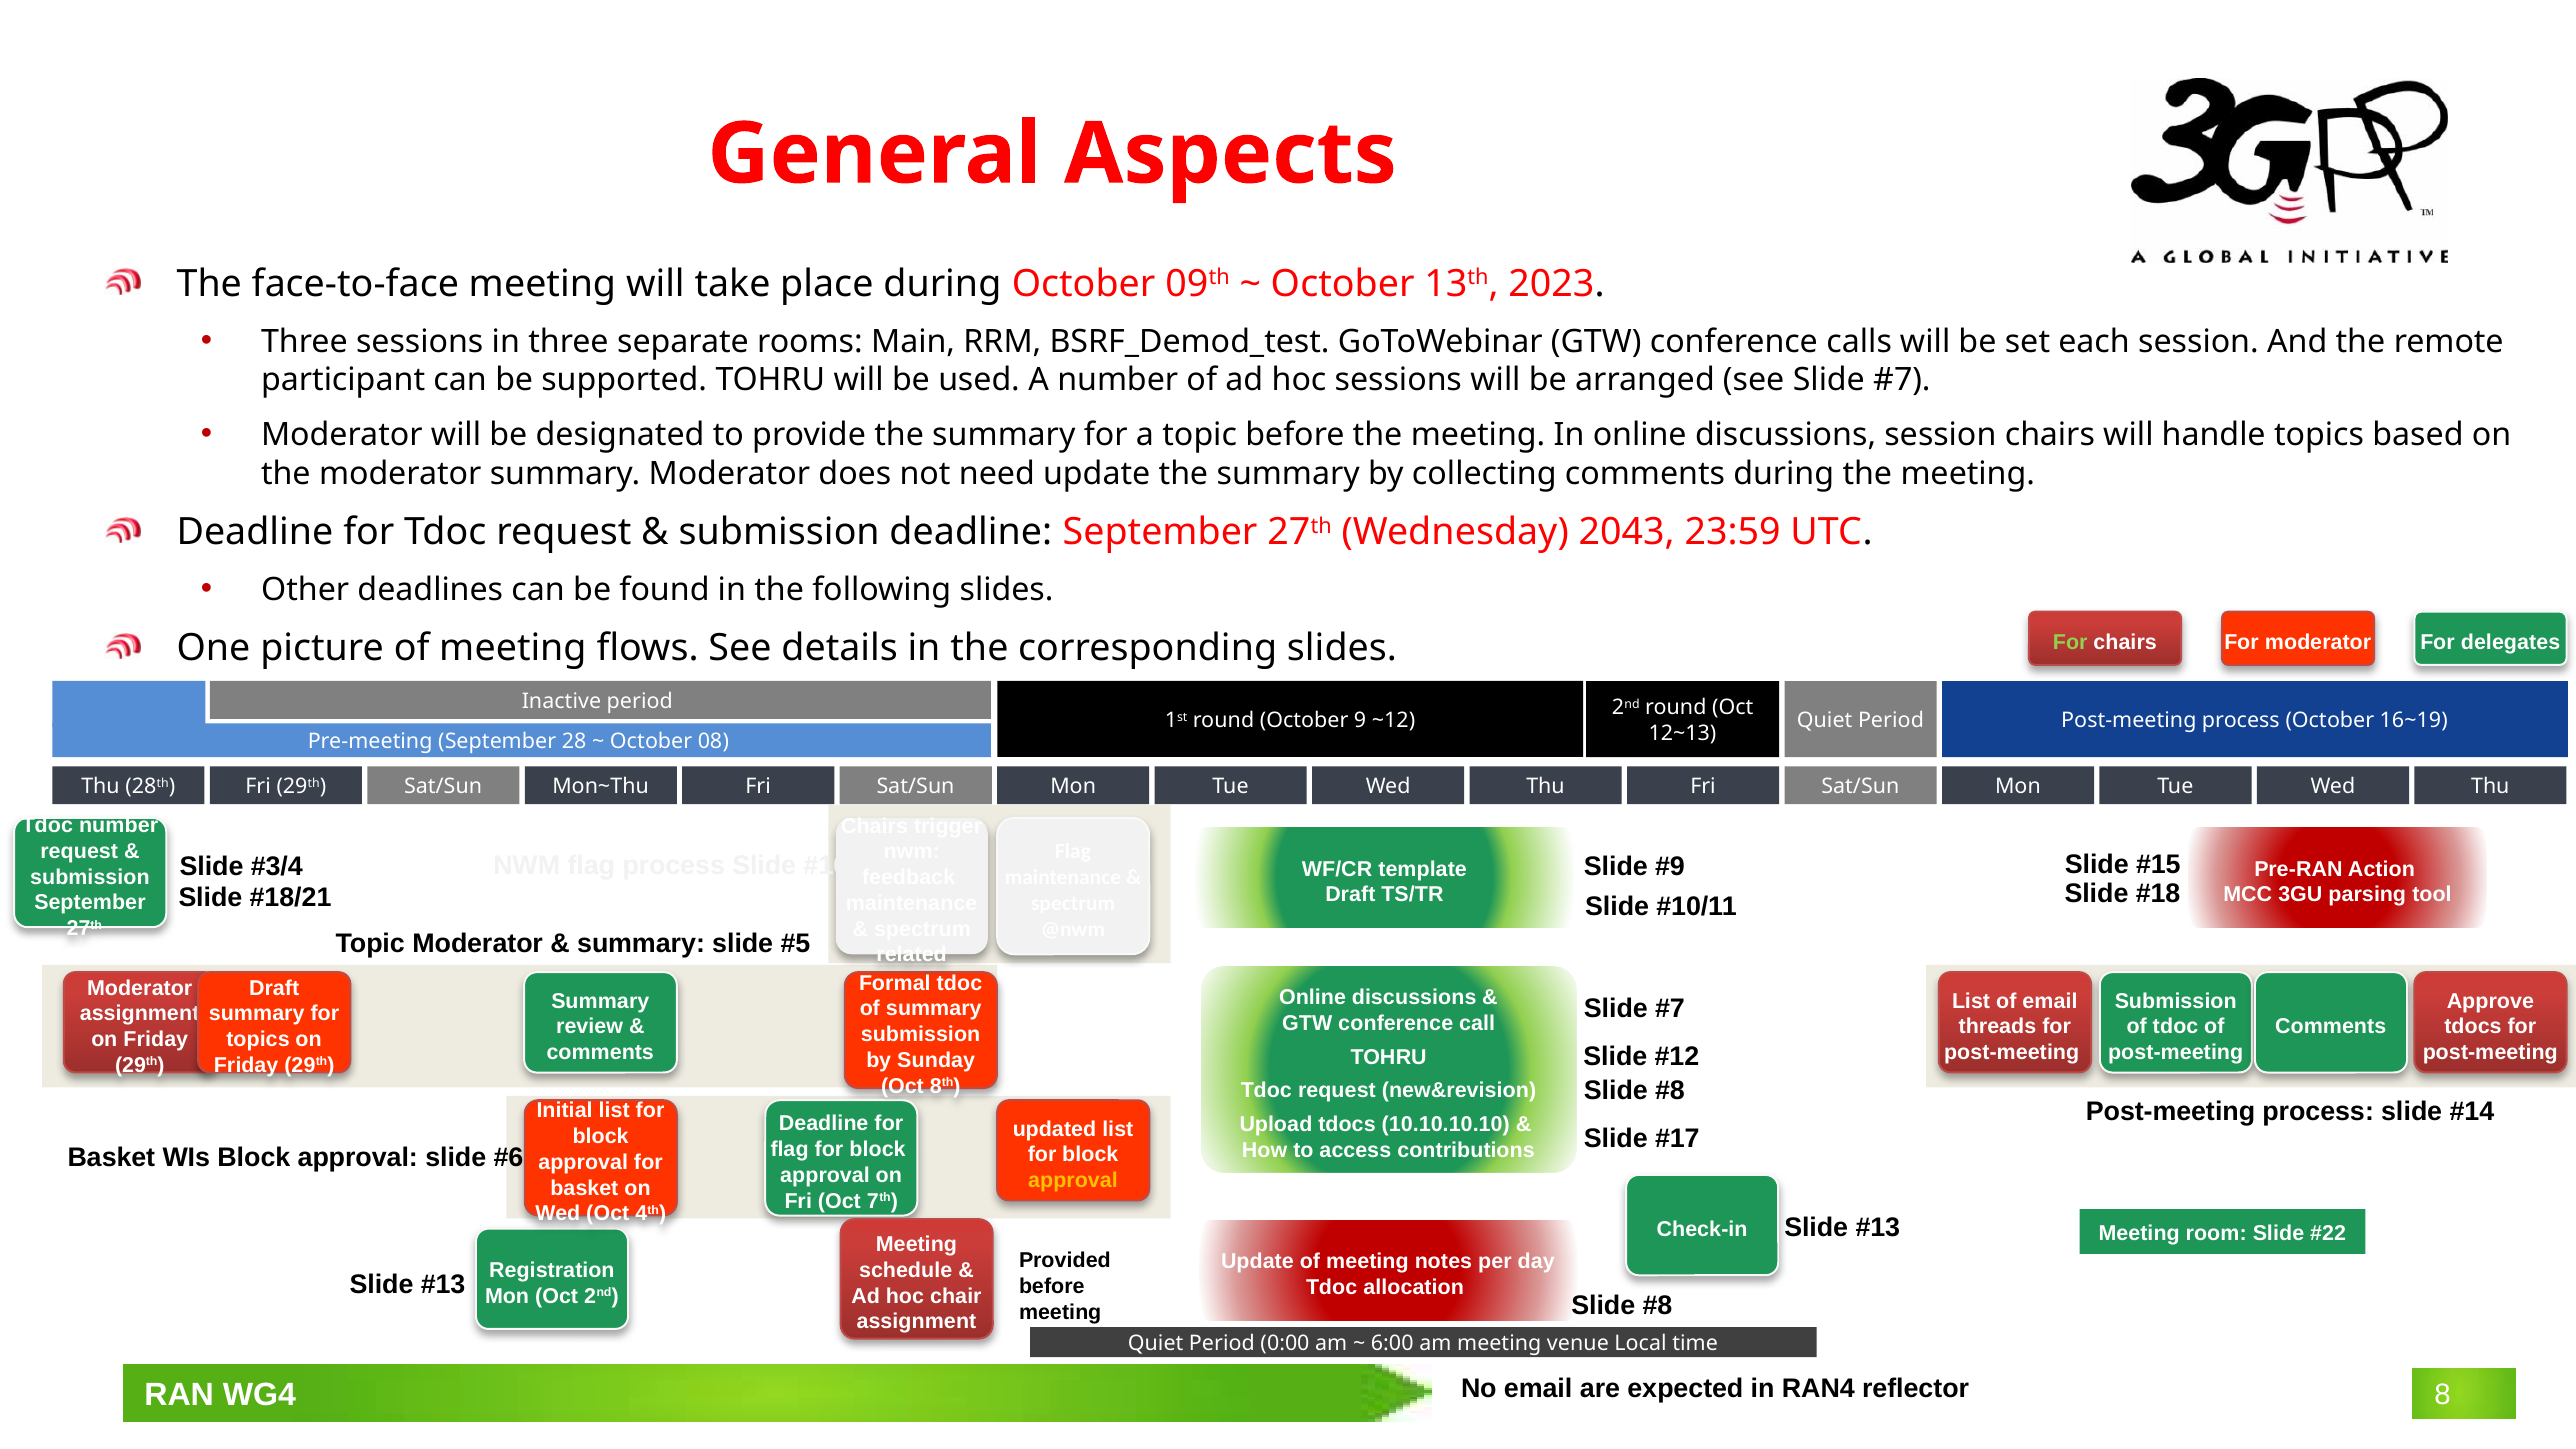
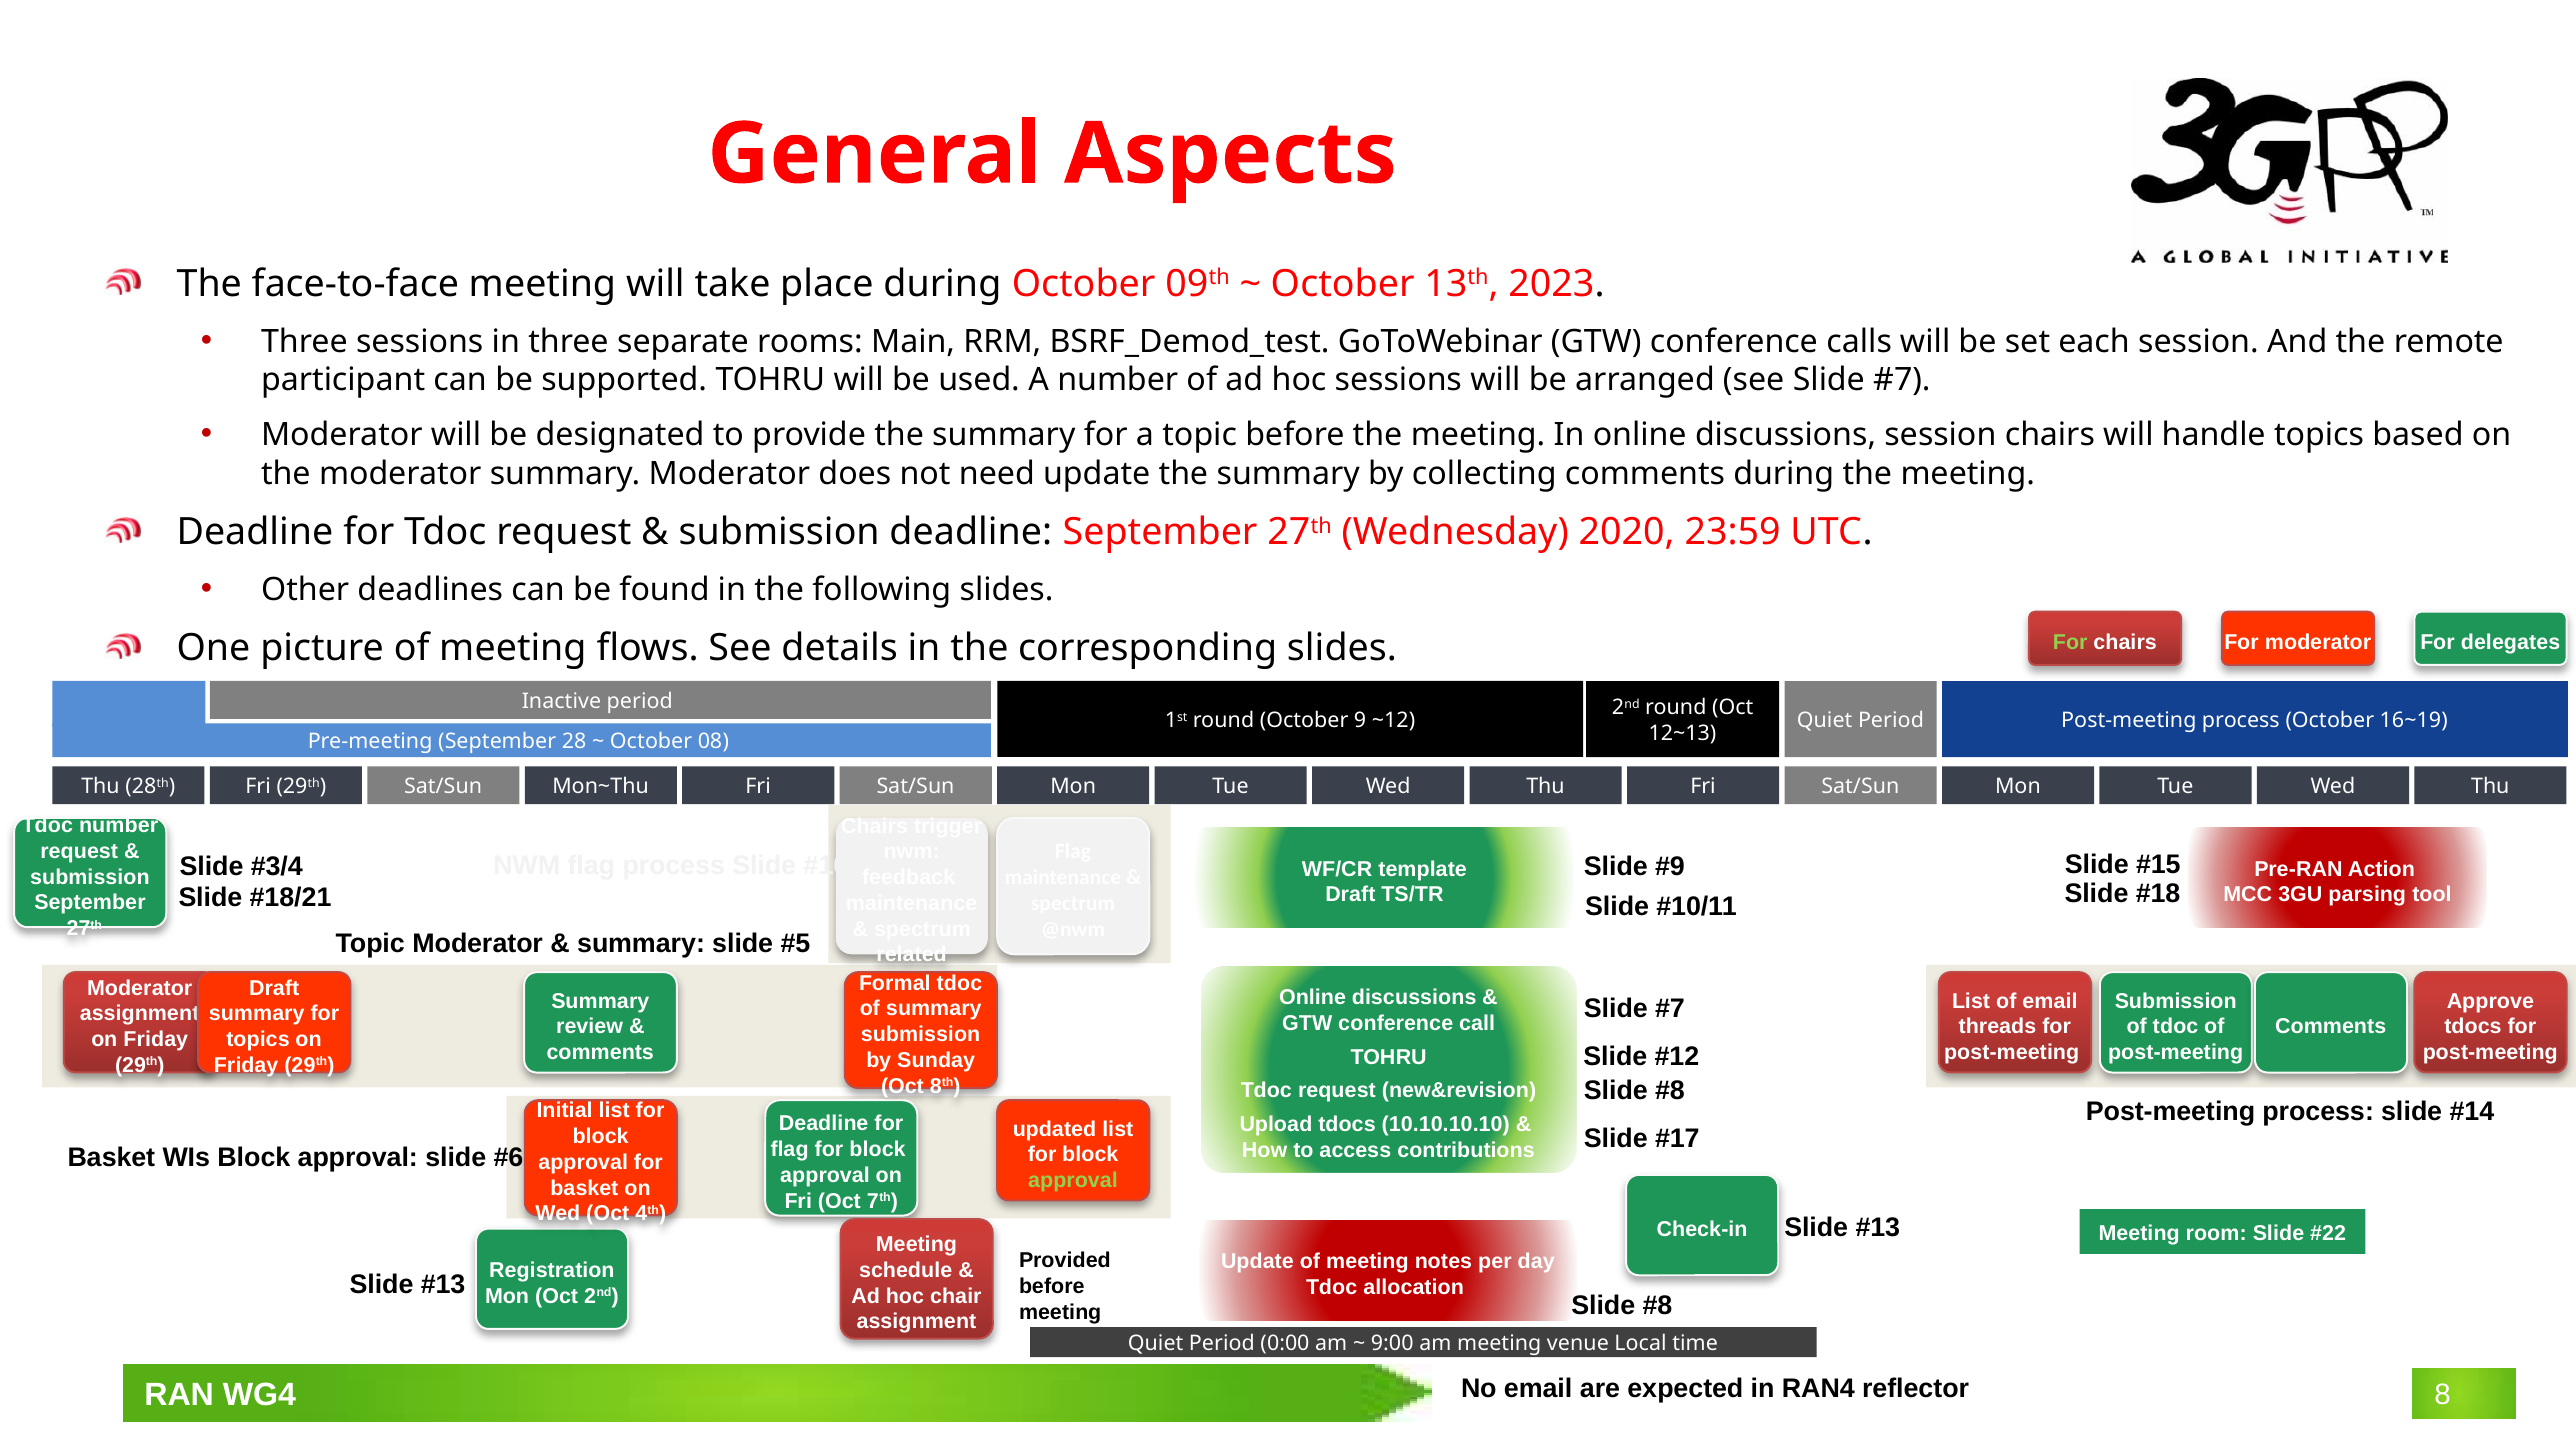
2043: 2043 -> 2020
approval at (1073, 1180) colour: yellow -> light green
6:00: 6:00 -> 9:00
